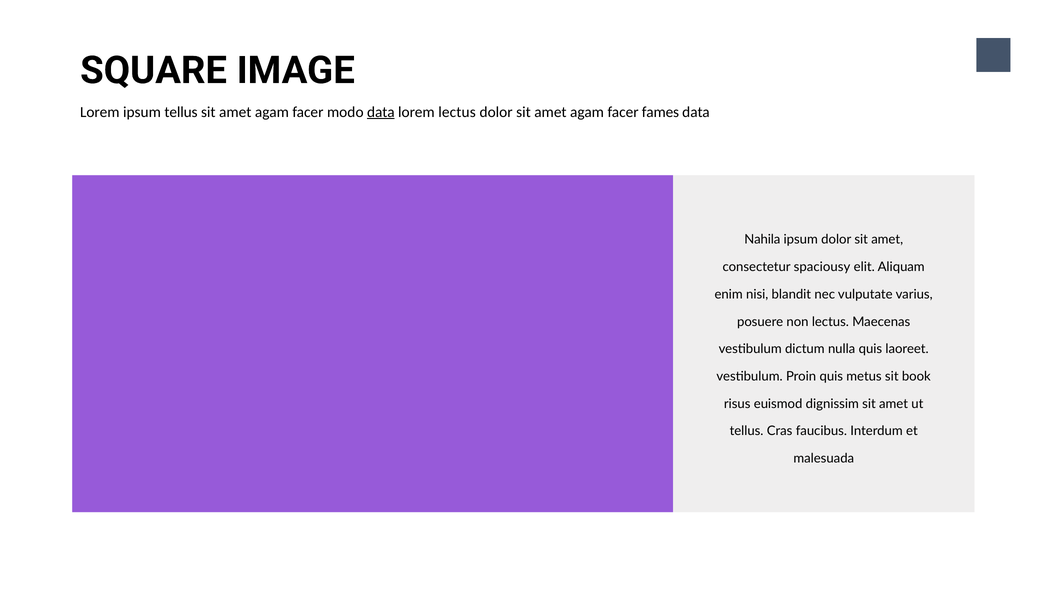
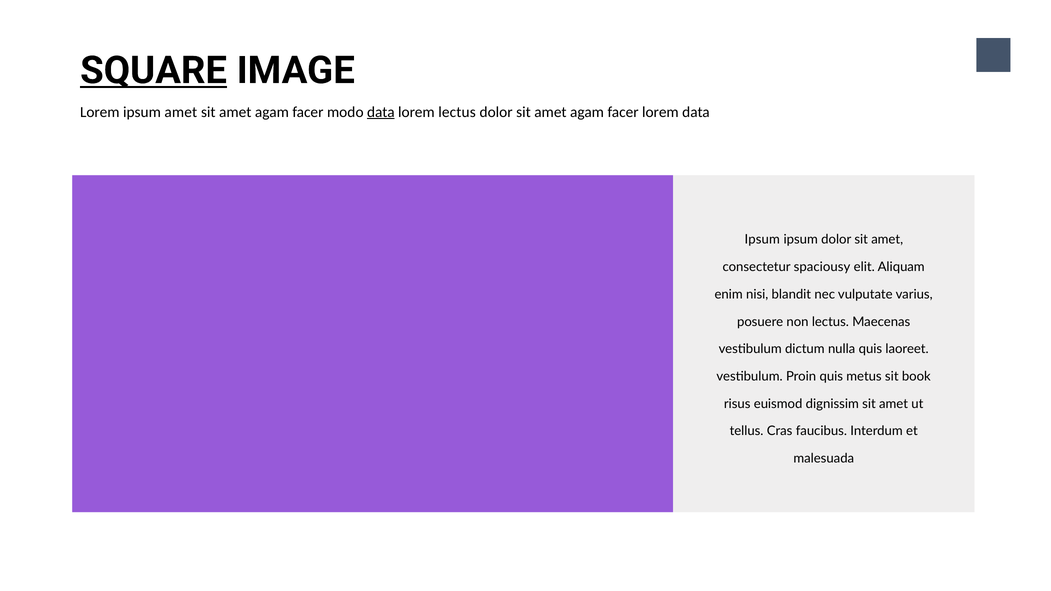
SQUARE underline: none -> present
ipsum tellus: tellus -> amet
facer fames: fames -> lorem
Nahila at (762, 240): Nahila -> Ipsum
